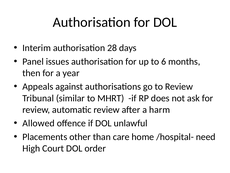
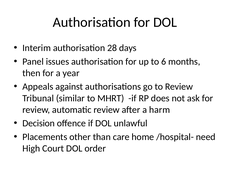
Allowed: Allowed -> Decision
